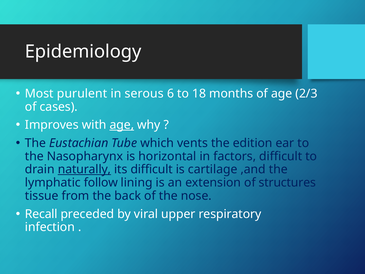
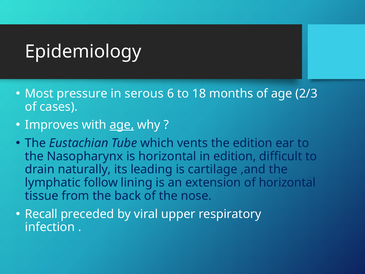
purulent: purulent -> pressure
in factors: factors -> edition
naturally underline: present -> none
its difficult: difficult -> leading
of structures: structures -> horizontal
